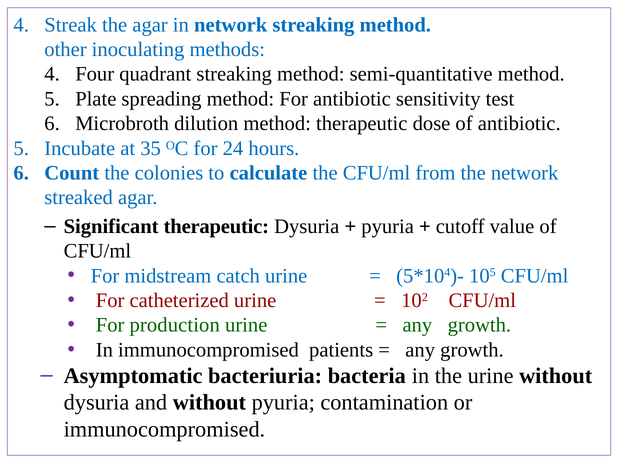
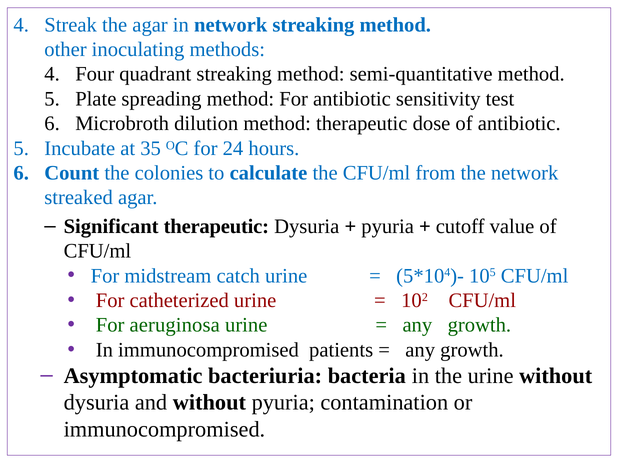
production: production -> aeruginosa
